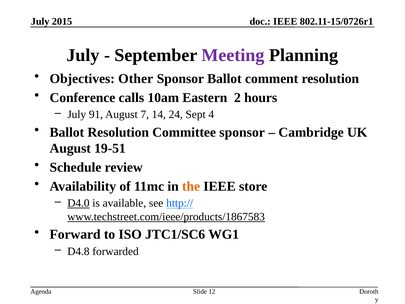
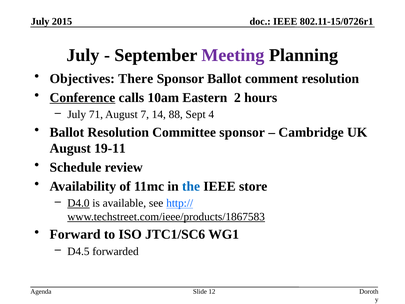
Other: Other -> There
Conference underline: none -> present
91: 91 -> 71
24: 24 -> 88
19-51: 19-51 -> 19-11
the colour: orange -> blue
D4.8: D4.8 -> D4.5
